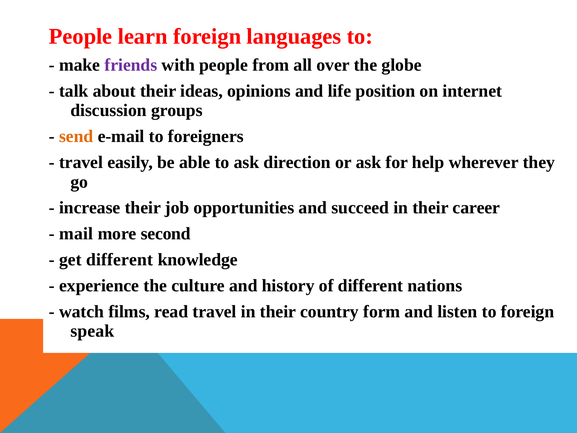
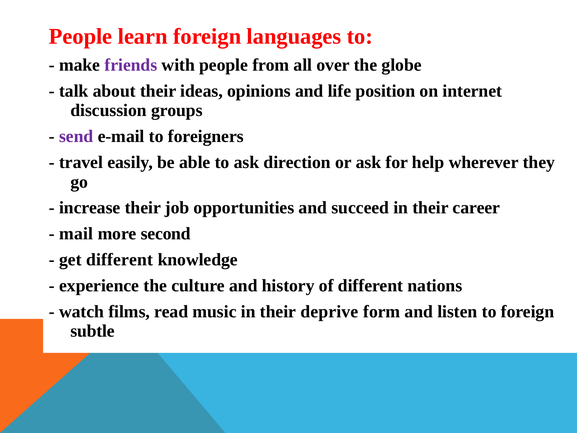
send colour: orange -> purple
read travel: travel -> music
country: country -> deprive
speak: speak -> subtle
